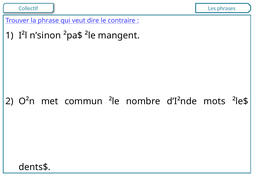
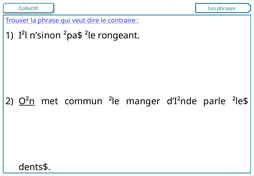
mangent: mangent -> rongeant
O²n underline: none -> present
nombre: nombre -> manger
mots: mots -> parle
